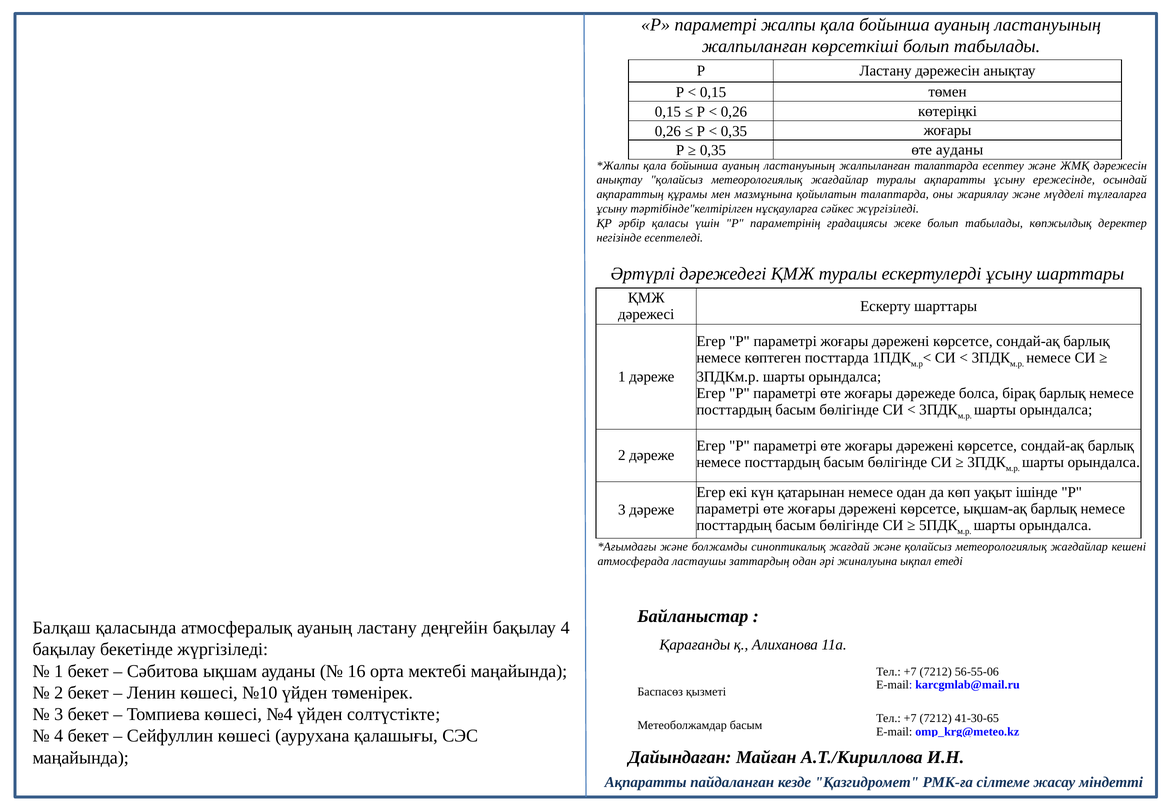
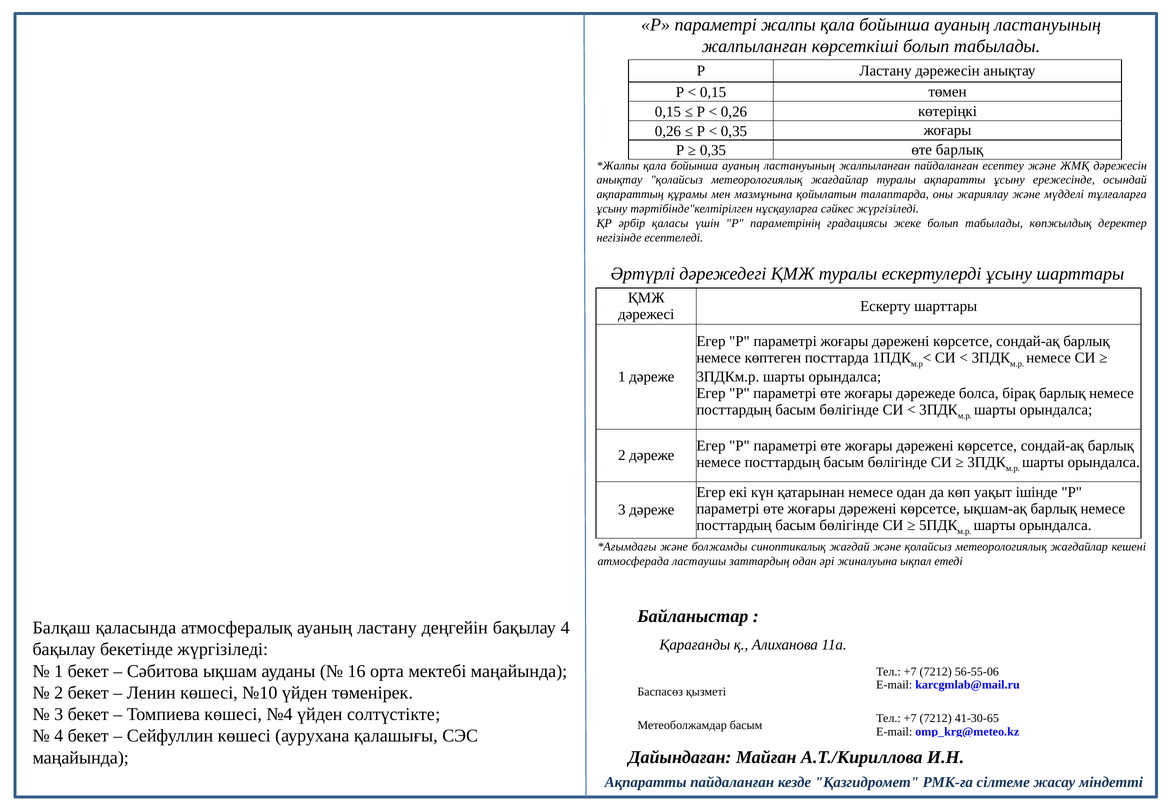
өте ауданы: ауданы -> барлық
жалпыланған талаптарда: талаптарда -> пайдаланған
